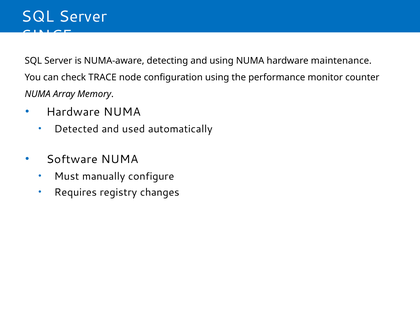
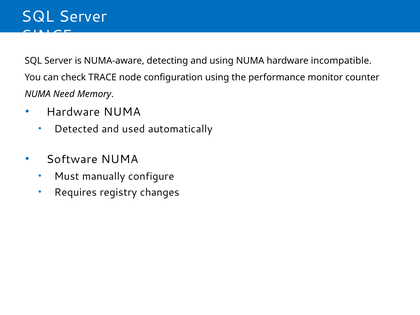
maintenance: maintenance -> incompatible
Array: Array -> Need
